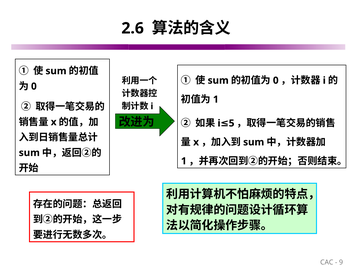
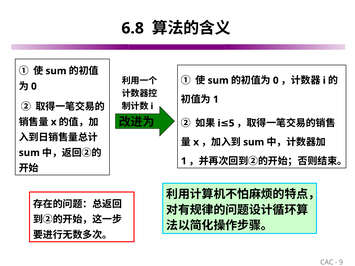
2.6: 2.6 -> 6.8
